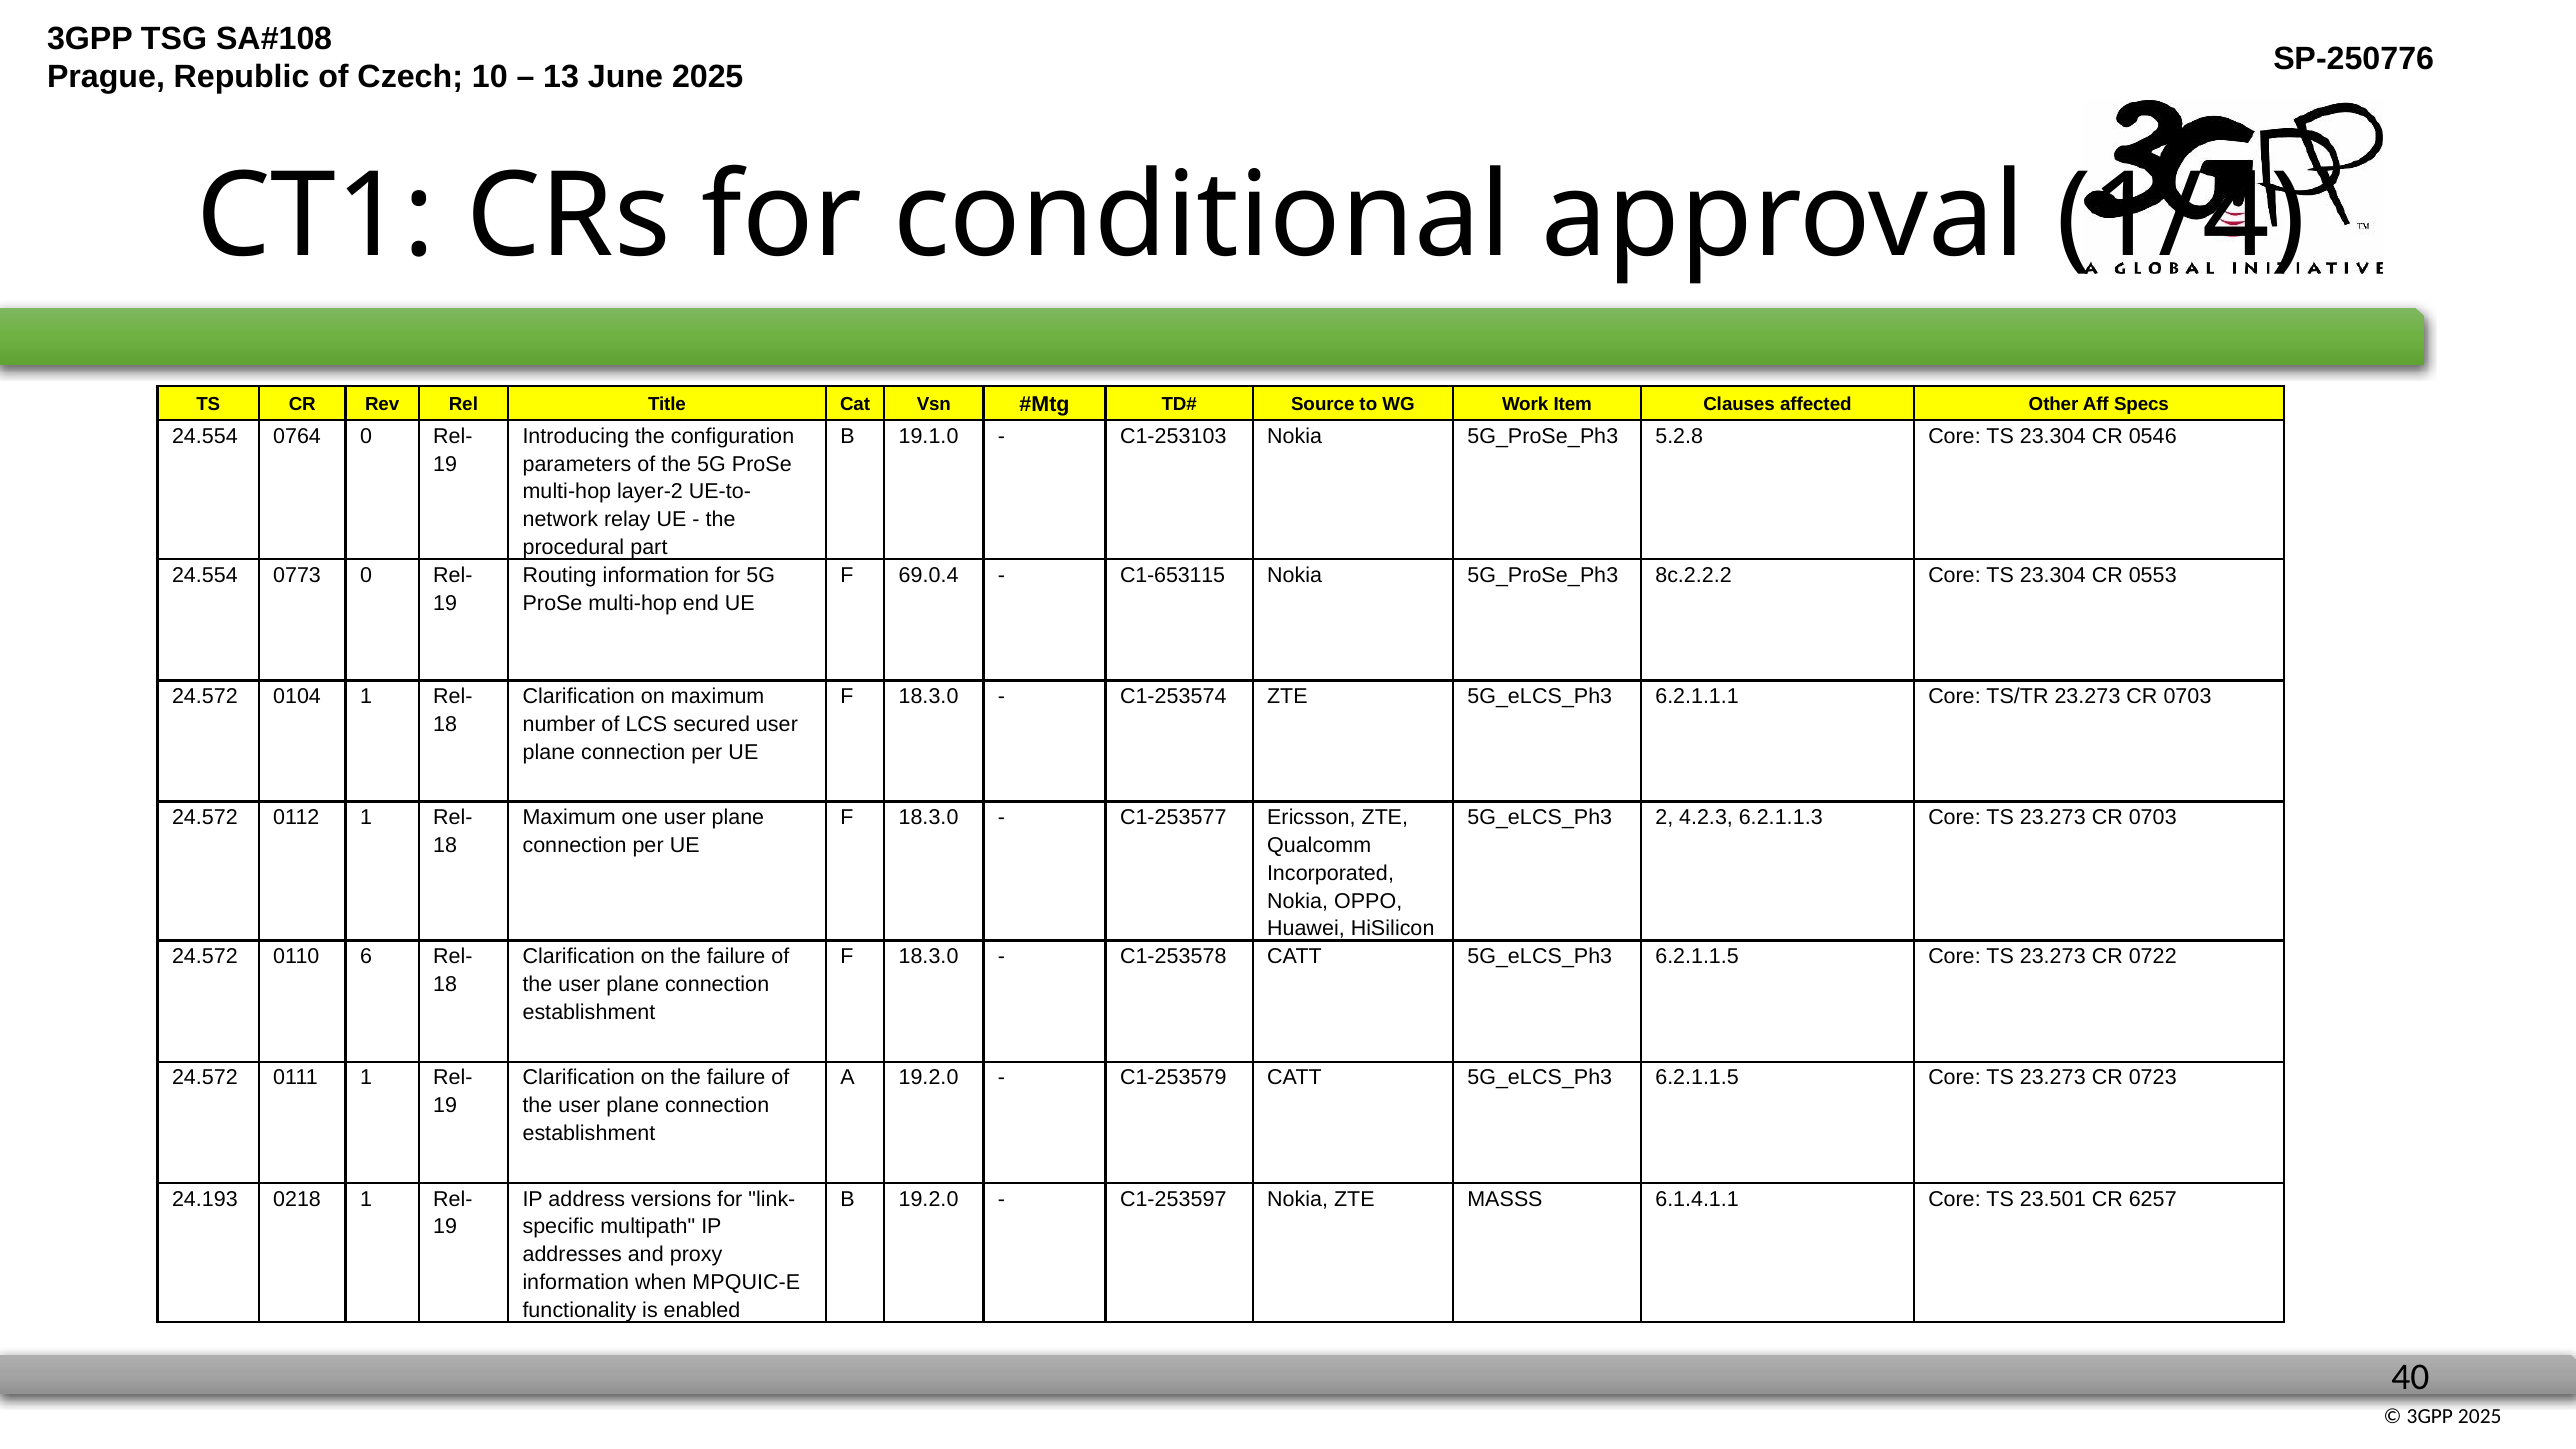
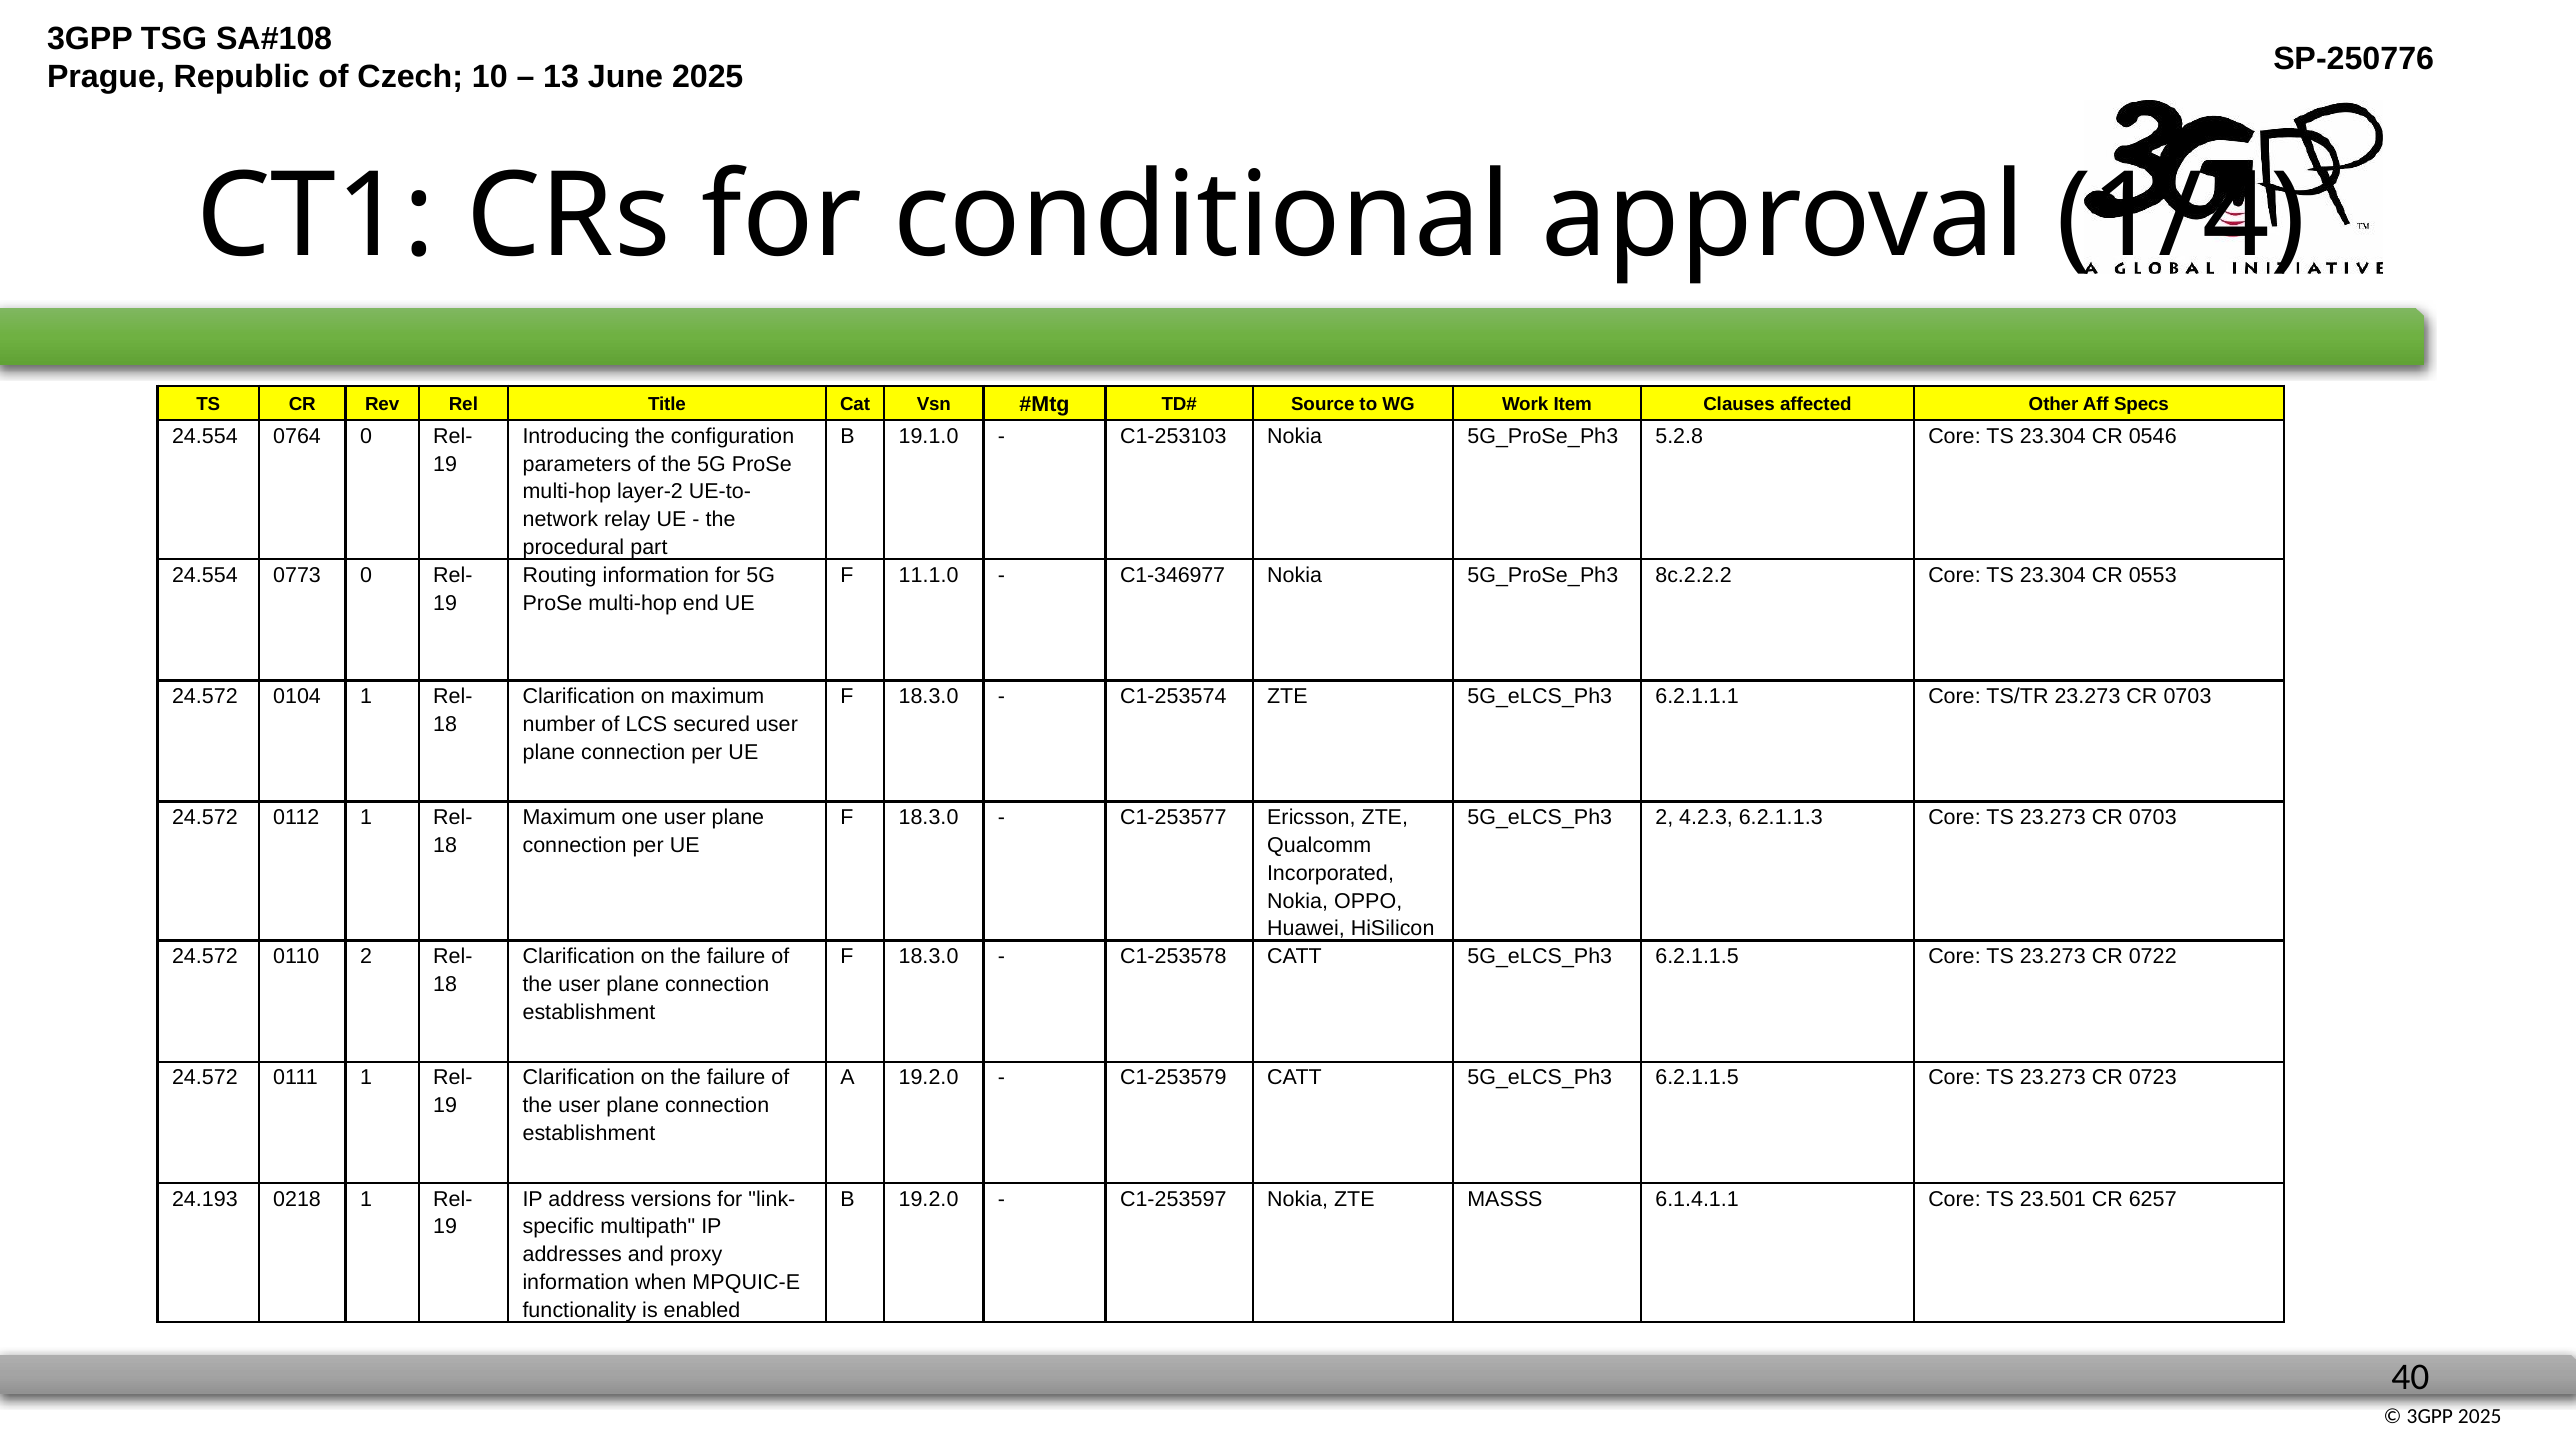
69.0.4: 69.0.4 -> 11.1.0
C1-653115: C1-653115 -> C1-346977
0110 6: 6 -> 2
